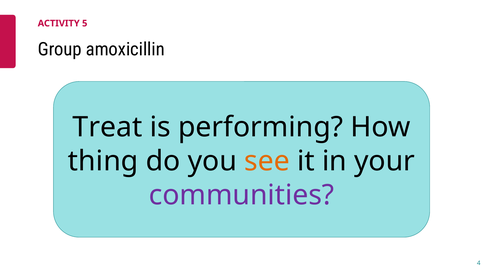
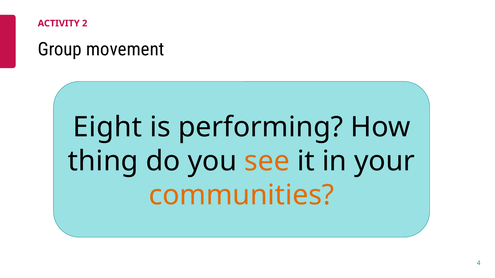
5: 5 -> 2
amoxicillin: amoxicillin -> movement
Treat: Treat -> Eight
communities colour: purple -> orange
